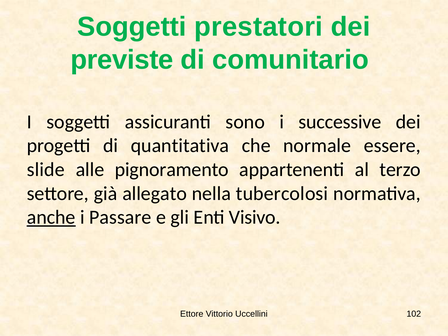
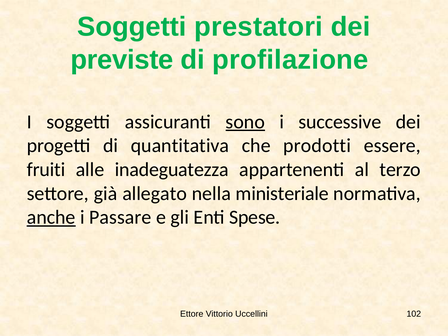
comunitario: comunitario -> profilazione
sono underline: none -> present
normale: normale -> prodotti
slide: slide -> fruiti
pignoramento: pignoramento -> inadeguatezza
tubercolosi: tubercolosi -> ministeriale
Visivo: Visivo -> Spese
